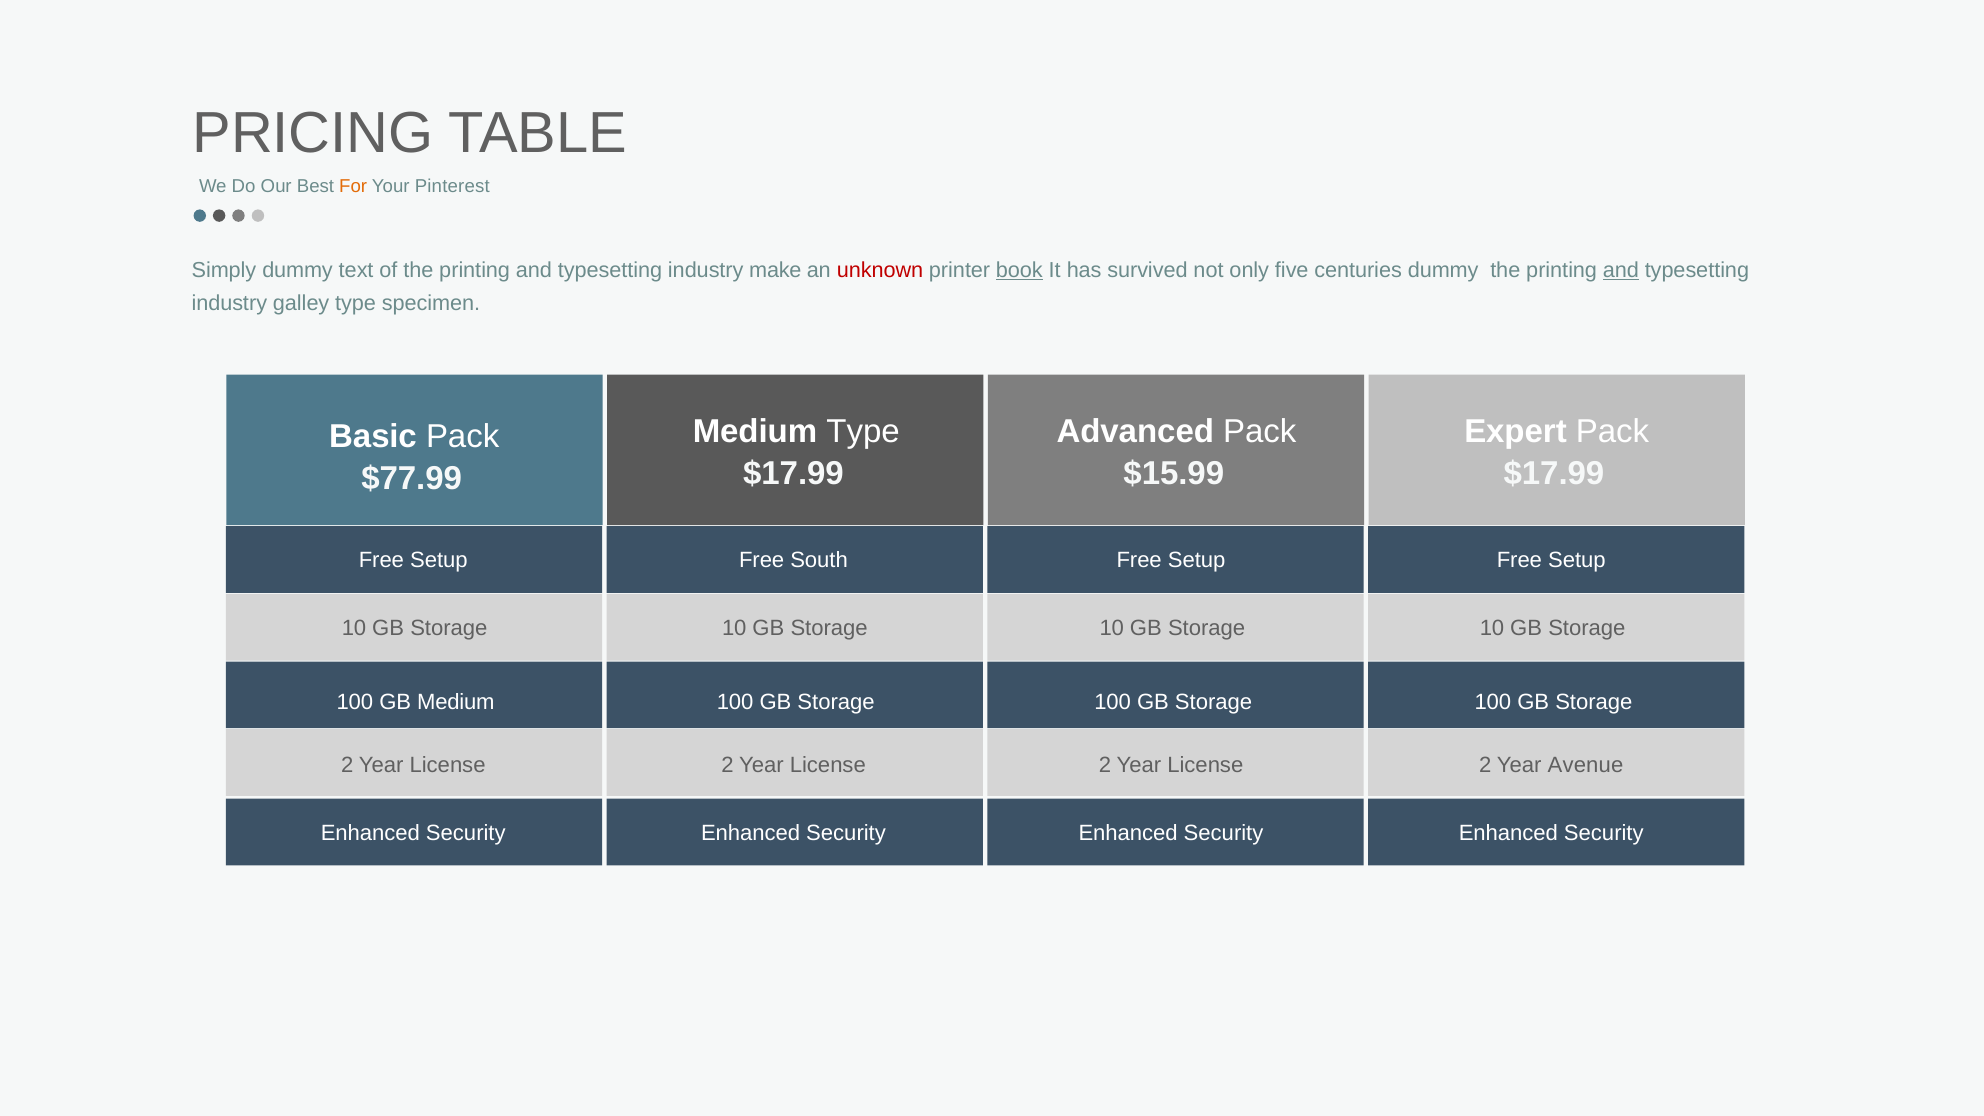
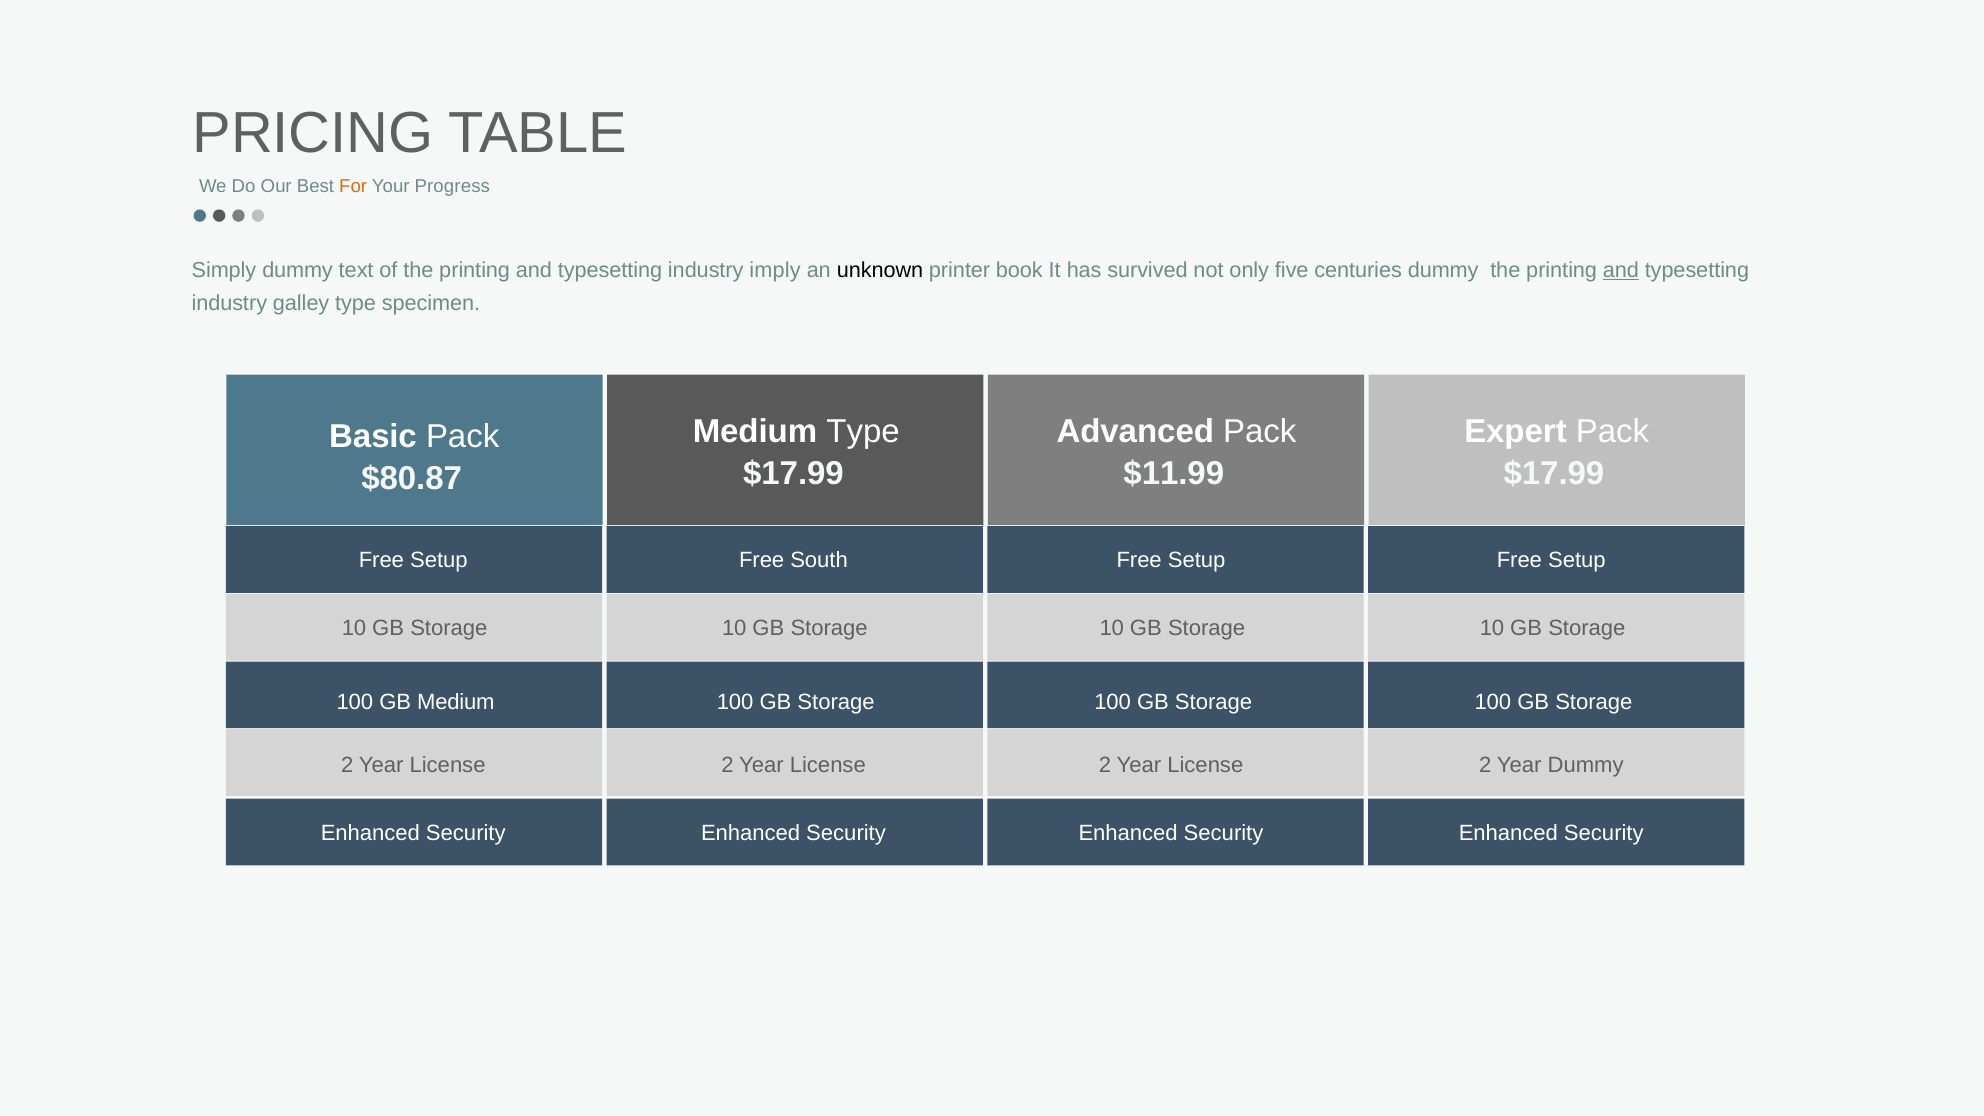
Pinterest: Pinterest -> Progress
make: make -> imply
unknown colour: red -> black
book underline: present -> none
$15.99: $15.99 -> $11.99
$77.99: $77.99 -> $80.87
Year Avenue: Avenue -> Dummy
